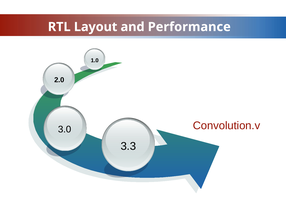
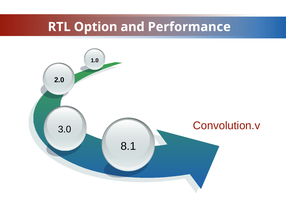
Layout: Layout -> Option
3.3: 3.3 -> 8.1
